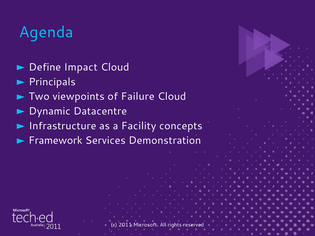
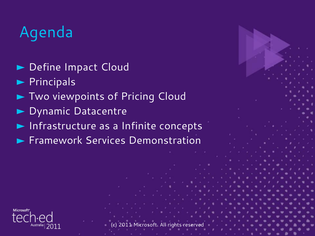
Failure: Failure -> Pricing
Facility: Facility -> Infinite
